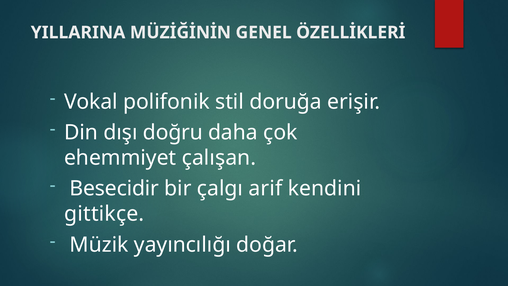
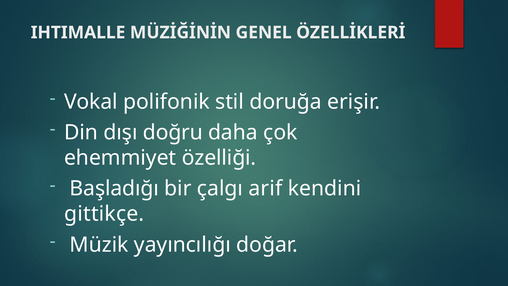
YILLARINA: YILLARINA -> IHTIMALLE
çalışan: çalışan -> özelliği
Besecidir: Besecidir -> Başladığı
